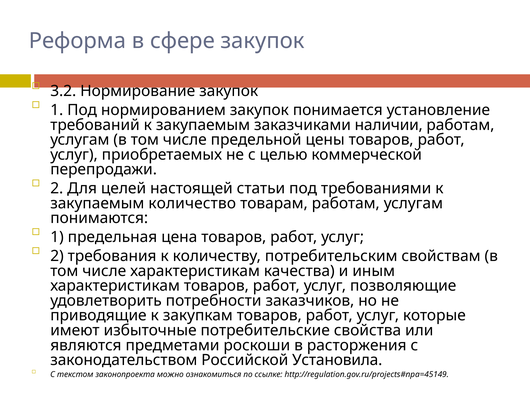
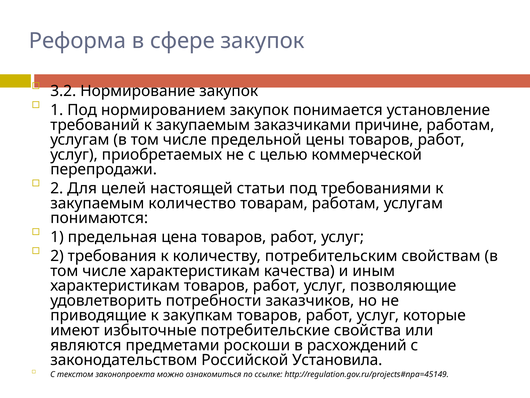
наличии: наличии -> причине
расторжения: расторжения -> расхождений
